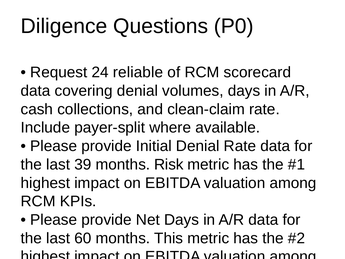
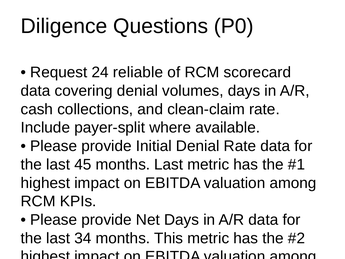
39: 39 -> 45
months Risk: Risk -> Last
60: 60 -> 34
